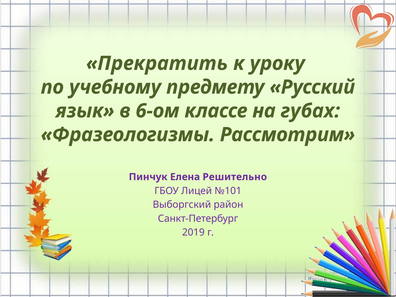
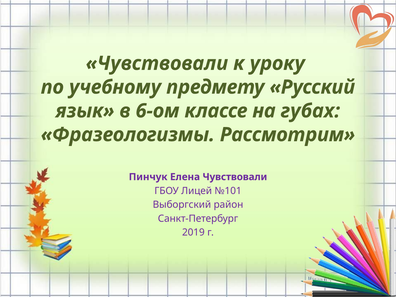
Прекратить at (157, 63): Прекратить -> Чувствовали
Елена Решительно: Решительно -> Чувствовали
